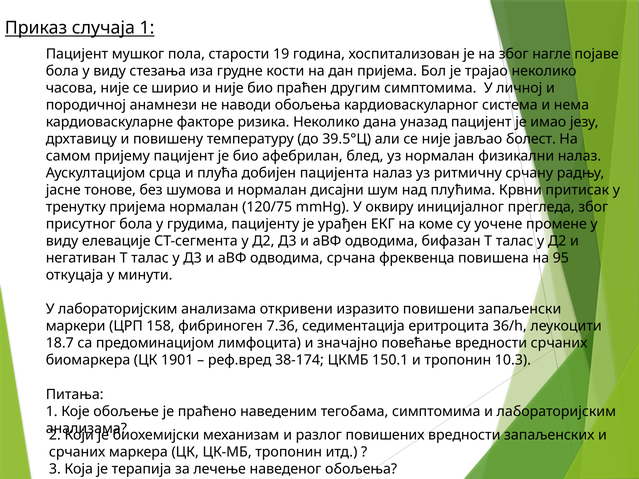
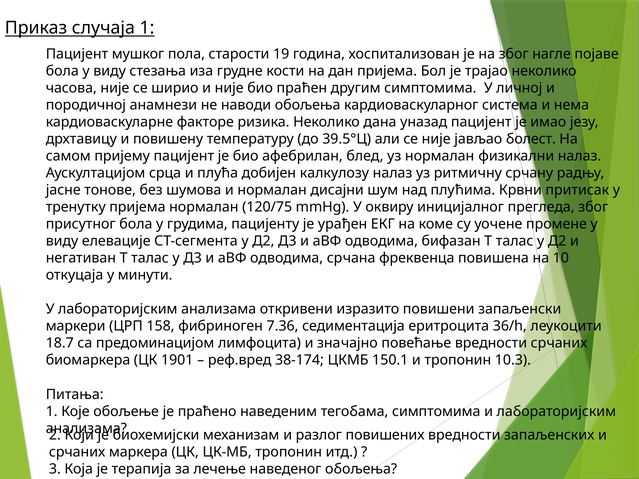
пацијента: пацијента -> калкулозу
95: 95 -> 10
